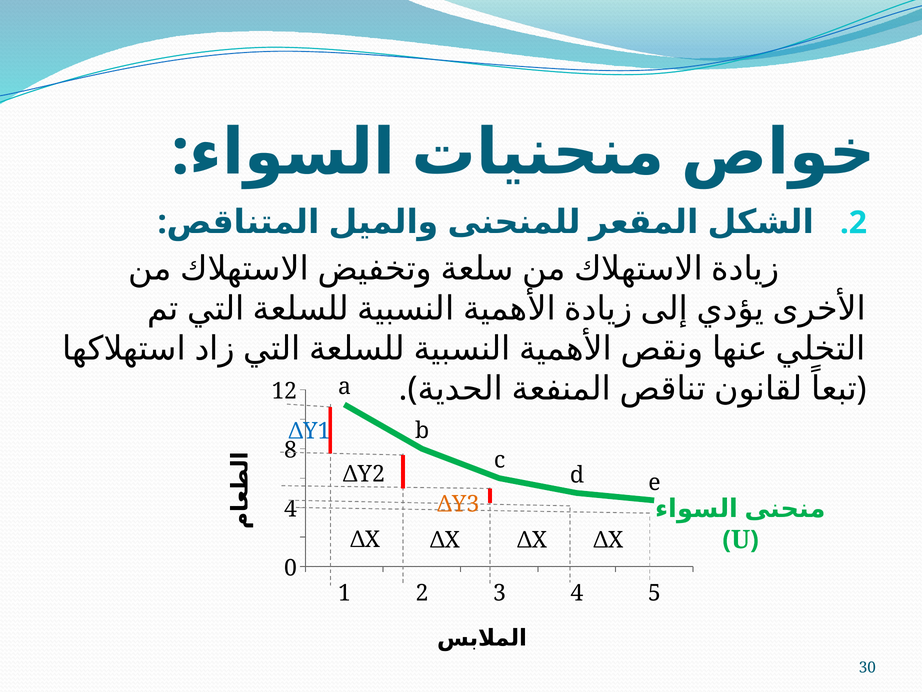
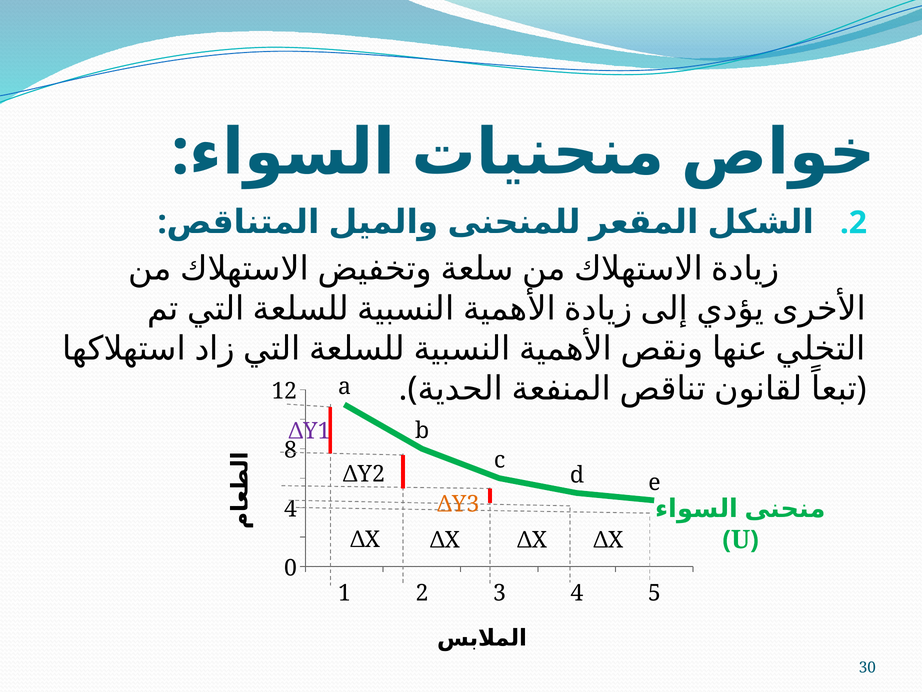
ΔY1 colour: blue -> purple
